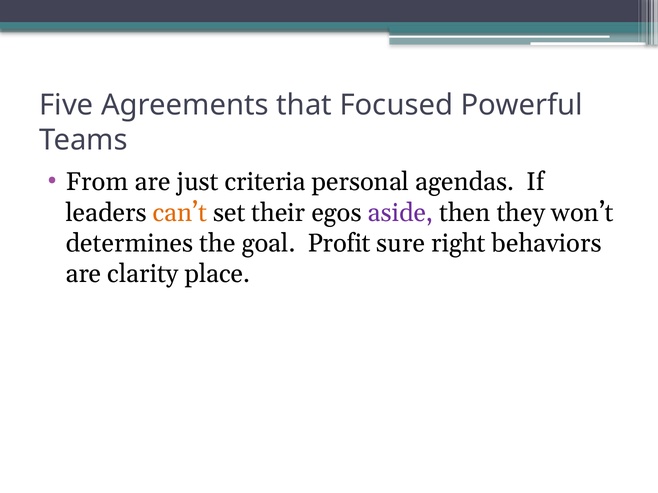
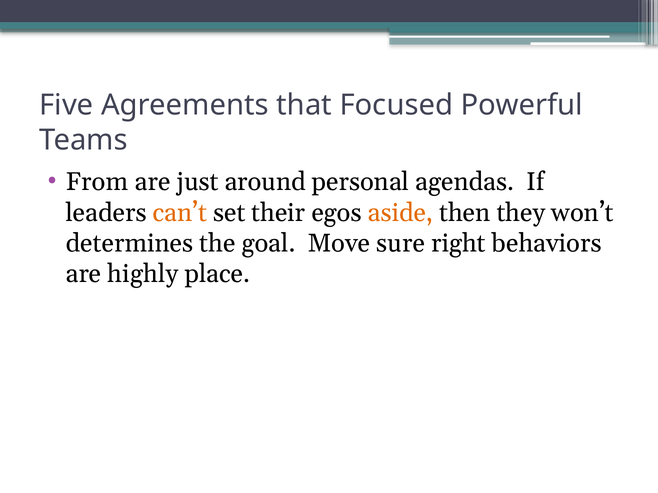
criteria: criteria -> around
aside colour: purple -> orange
Profit: Profit -> Move
clarity: clarity -> highly
